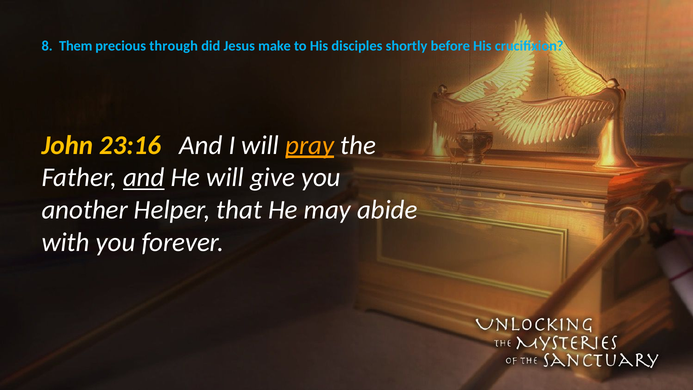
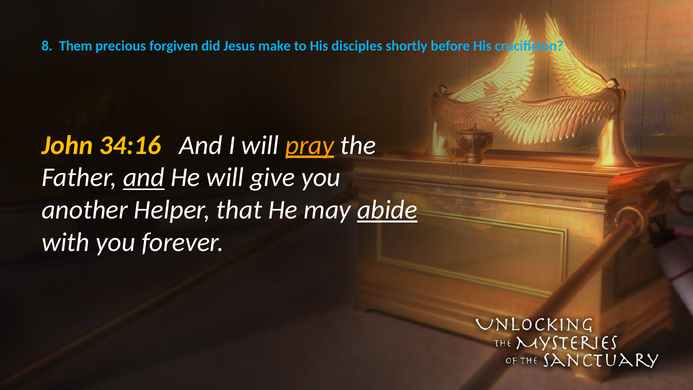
through: through -> forgiven
23:16: 23:16 -> 34:16
abide underline: none -> present
